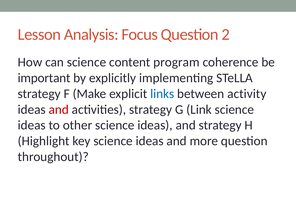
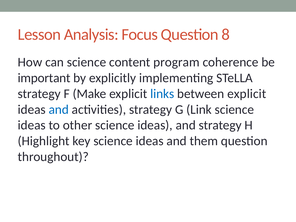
2: 2 -> 8
between activity: activity -> explicit
and at (59, 109) colour: red -> blue
more: more -> them
